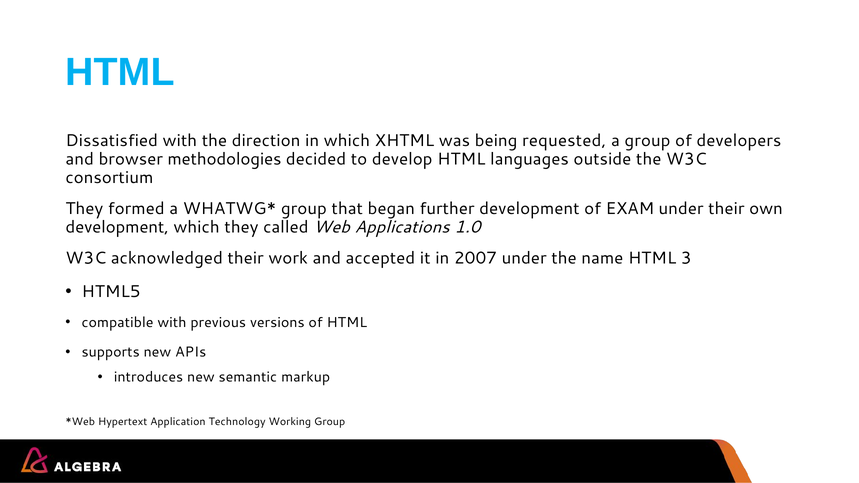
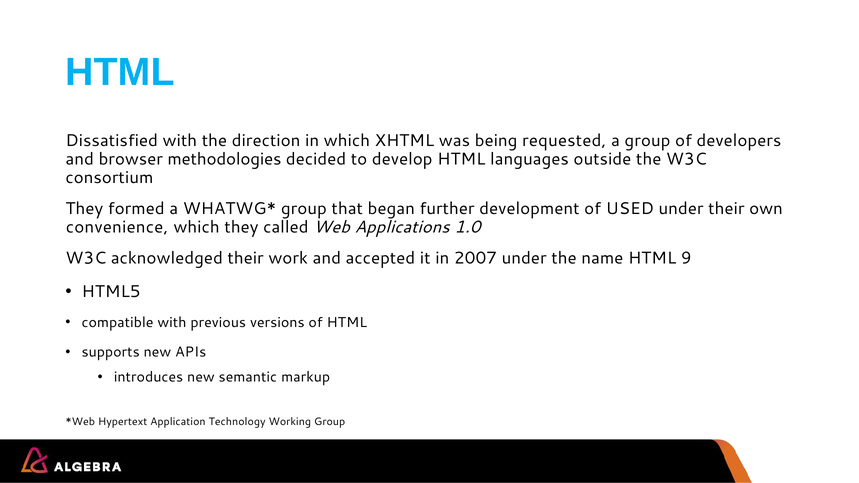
EXAM: EXAM -> USED
development at (117, 227): development -> convenience
3: 3 -> 9
